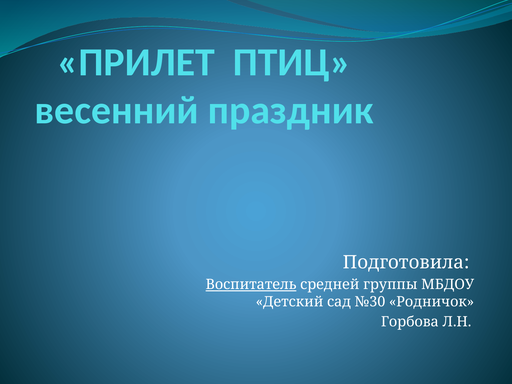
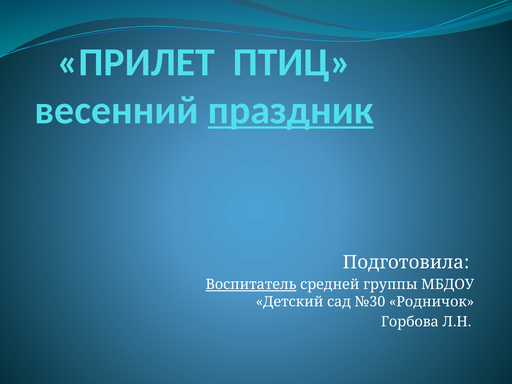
праздник underline: none -> present
